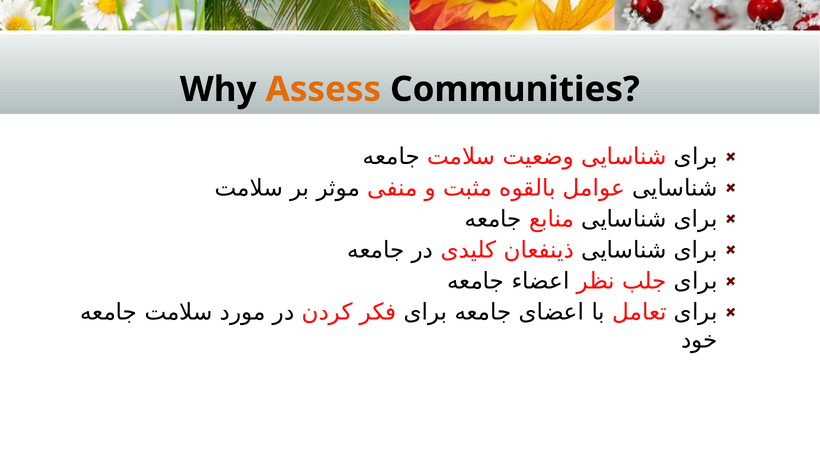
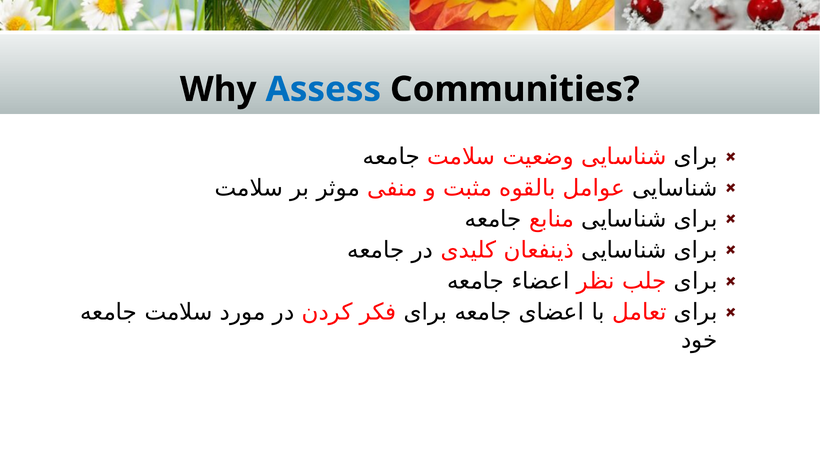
Assess colour: orange -> blue
